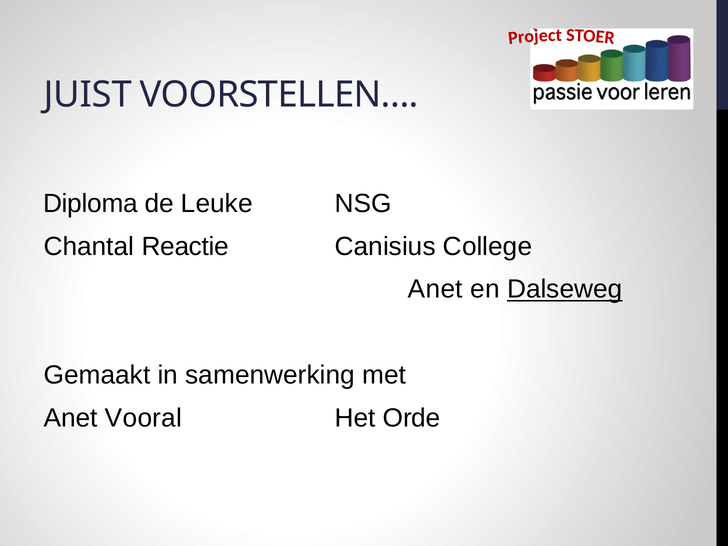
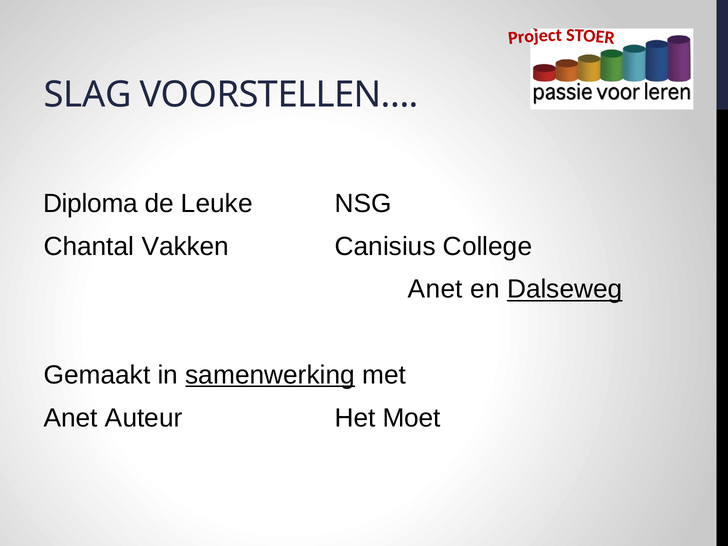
JUIST: JUIST -> SLAG
Reactie: Reactie -> Vakken
samenwerking underline: none -> present
Vooral: Vooral -> Auteur
Orde: Orde -> Moet
